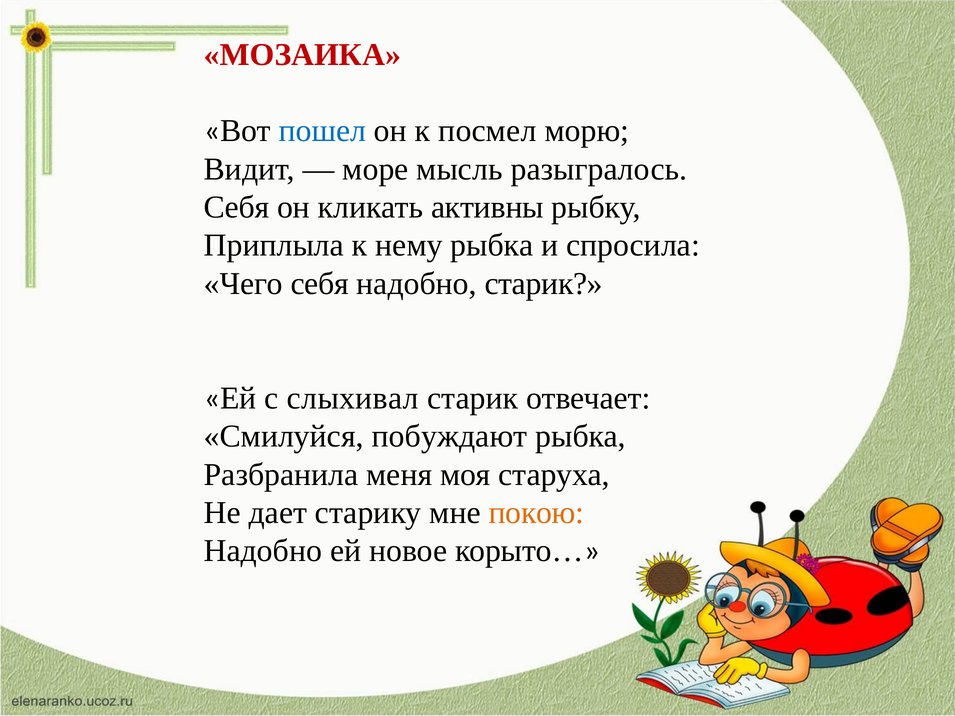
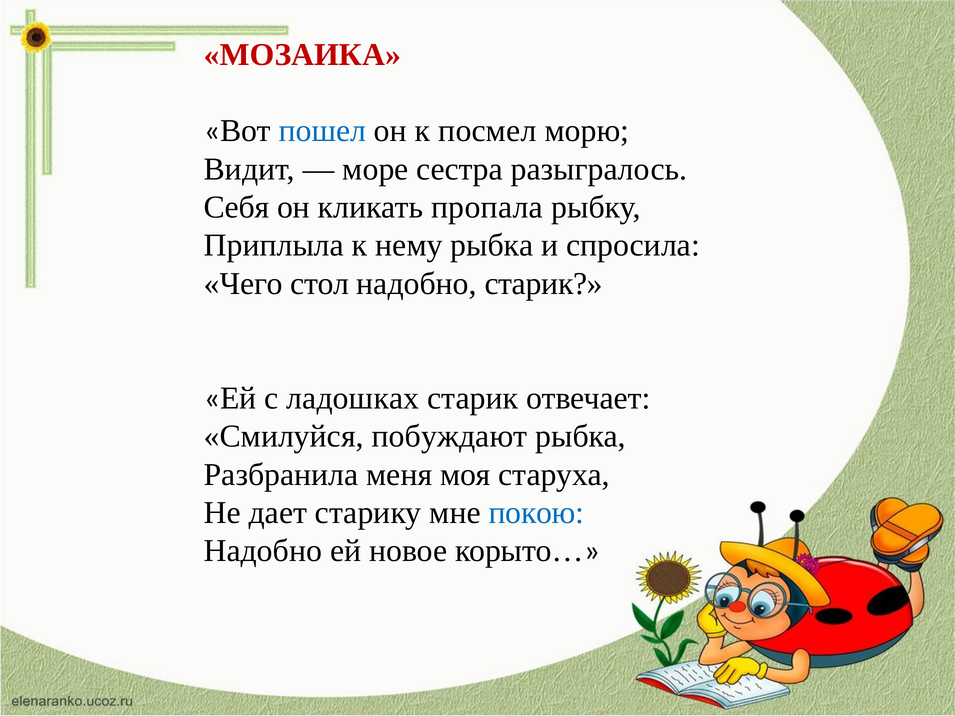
мысль: мысль -> сестра
активны: активны -> пропала
Чего себя: себя -> стол
слыхивал: слыхивал -> ладошках
покою colour: orange -> blue
